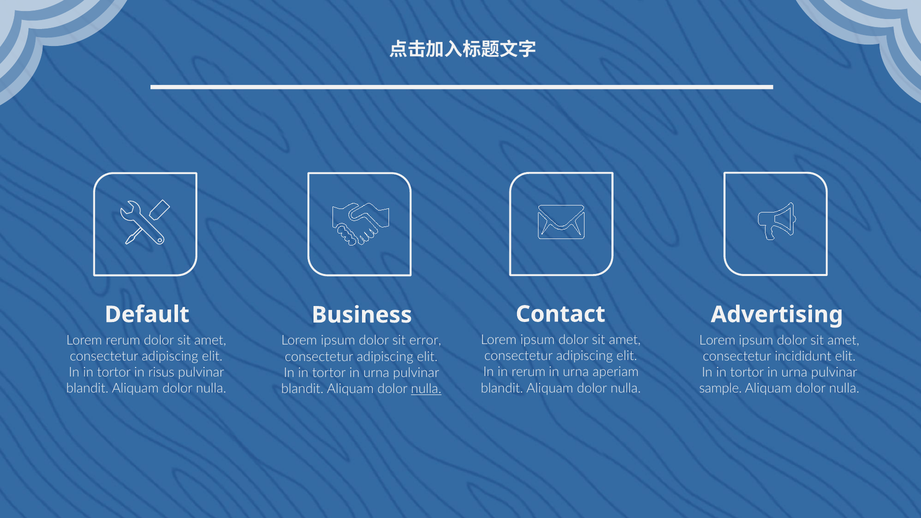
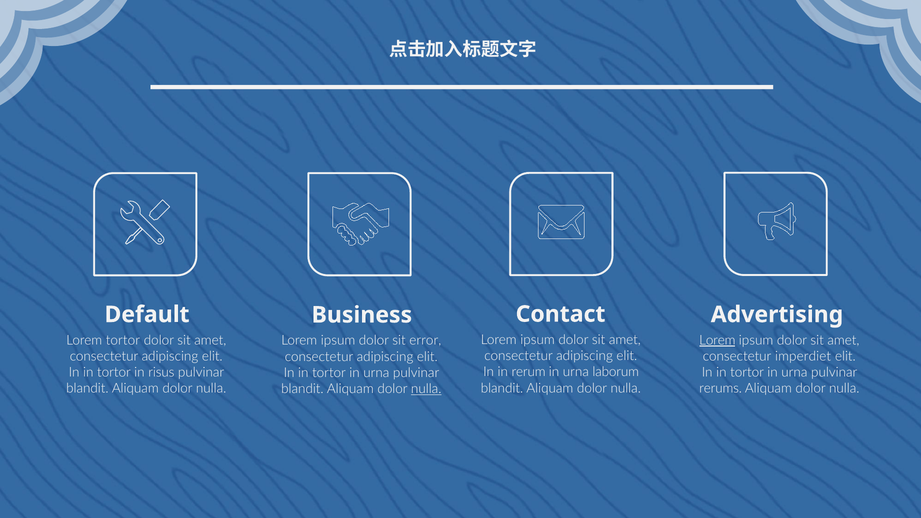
Lorem rerum: rerum -> tortor
Lorem at (717, 340) underline: none -> present
incididunt: incididunt -> imperdiet
aperiam: aperiam -> laborum
sample: sample -> rerums
